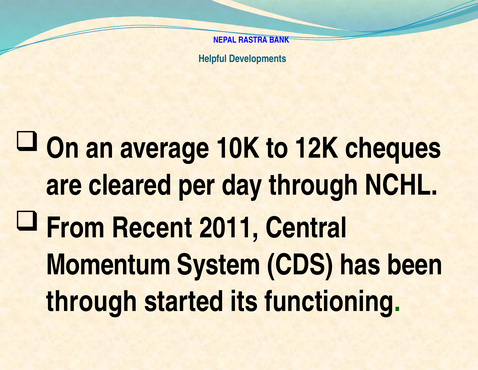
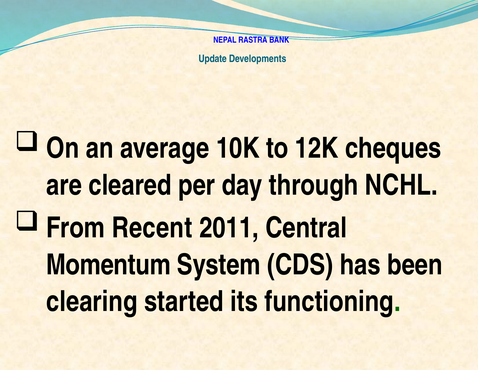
Helpful: Helpful -> Update
through at (92, 301): through -> clearing
